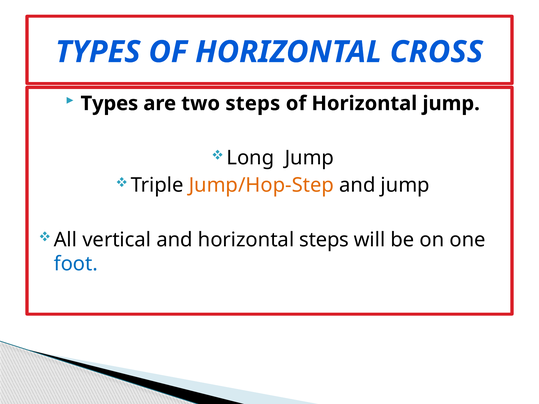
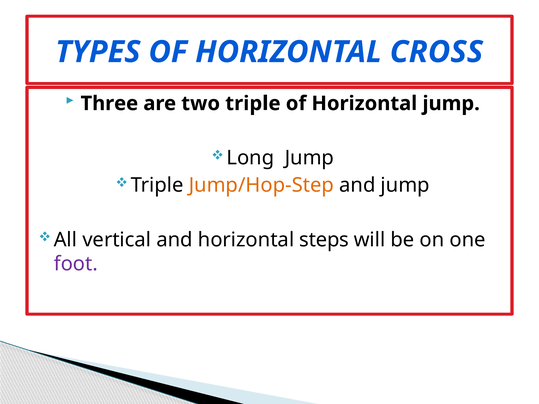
Types at (109, 104): Types -> Three
two steps: steps -> triple
foot colour: blue -> purple
